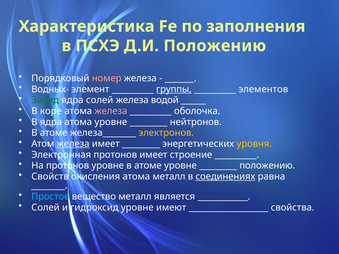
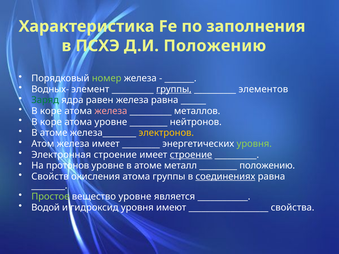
номер colour: pink -> light green
ядра солей: солей -> равен
железа водой: водой -> равна
оболочка: оболочка -> металлов
ядра at (51, 122): ядра -> коре
железа at (73, 144) underline: present -> none
уровня at (254, 144) colour: yellow -> light green
Электронная протонов: протонов -> строение
строение at (191, 155) underline: none -> present
атоме уровне: уровне -> металл
атома металл: металл -> группы
Простое colour: light blue -> light green
вещество металл: металл -> уровне
Солей at (45, 208): Солей -> Водой
гидроксид уровне: уровне -> уровня
